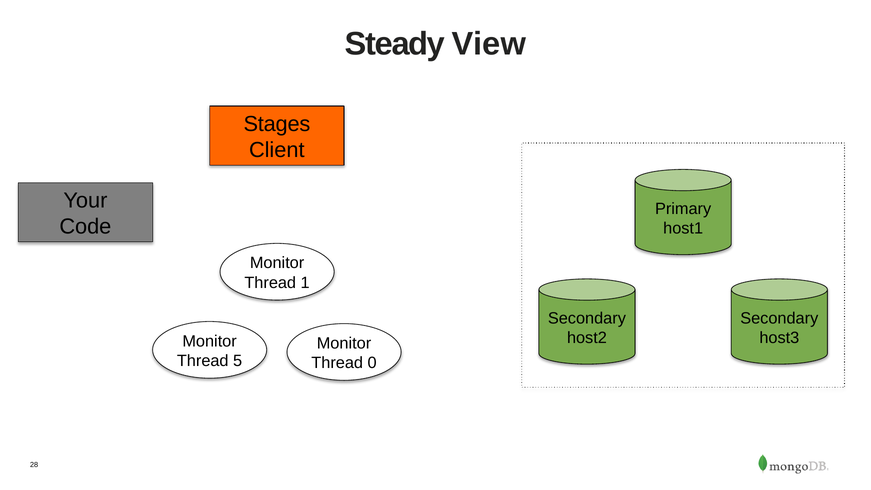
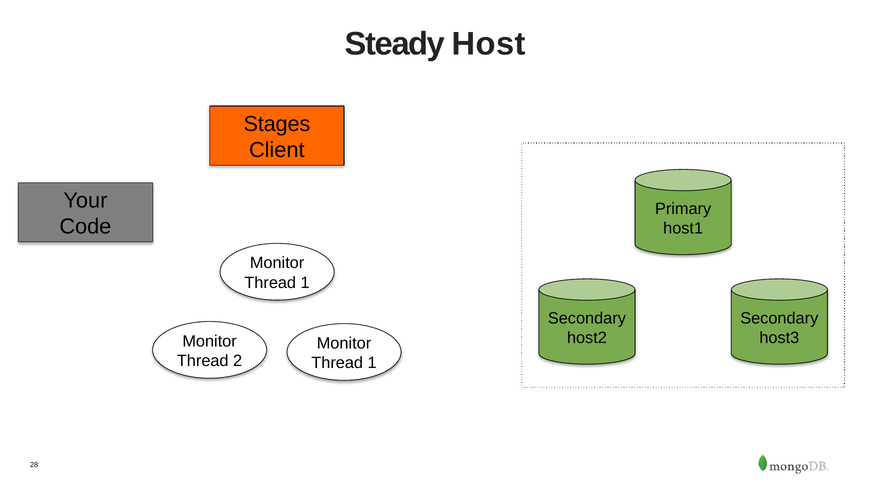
View: View -> Host
5: 5 -> 2
0 at (372, 363): 0 -> 1
